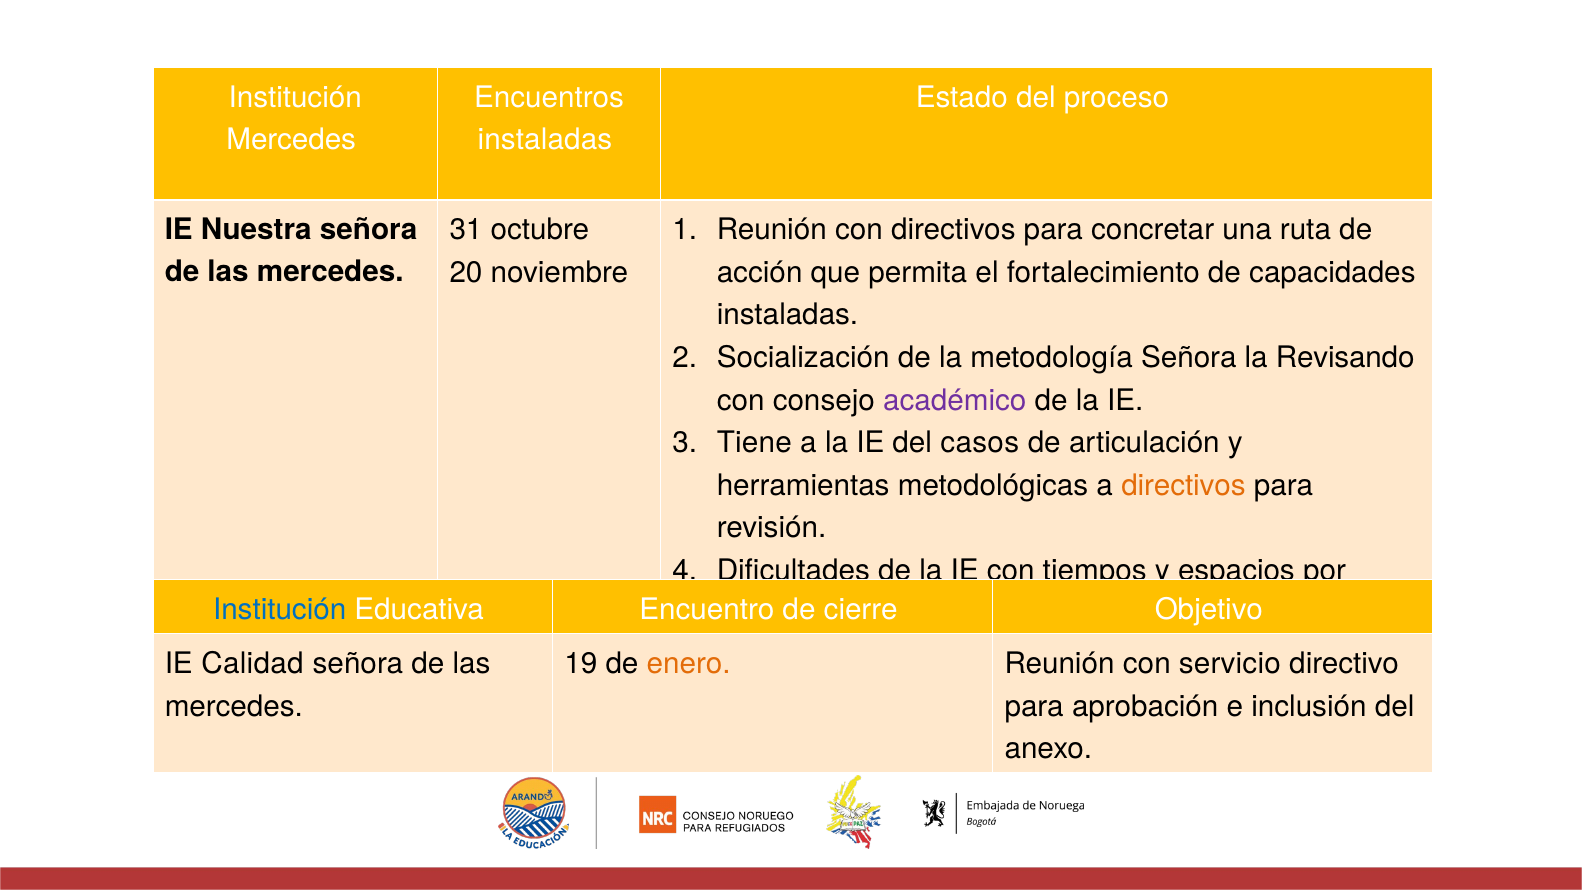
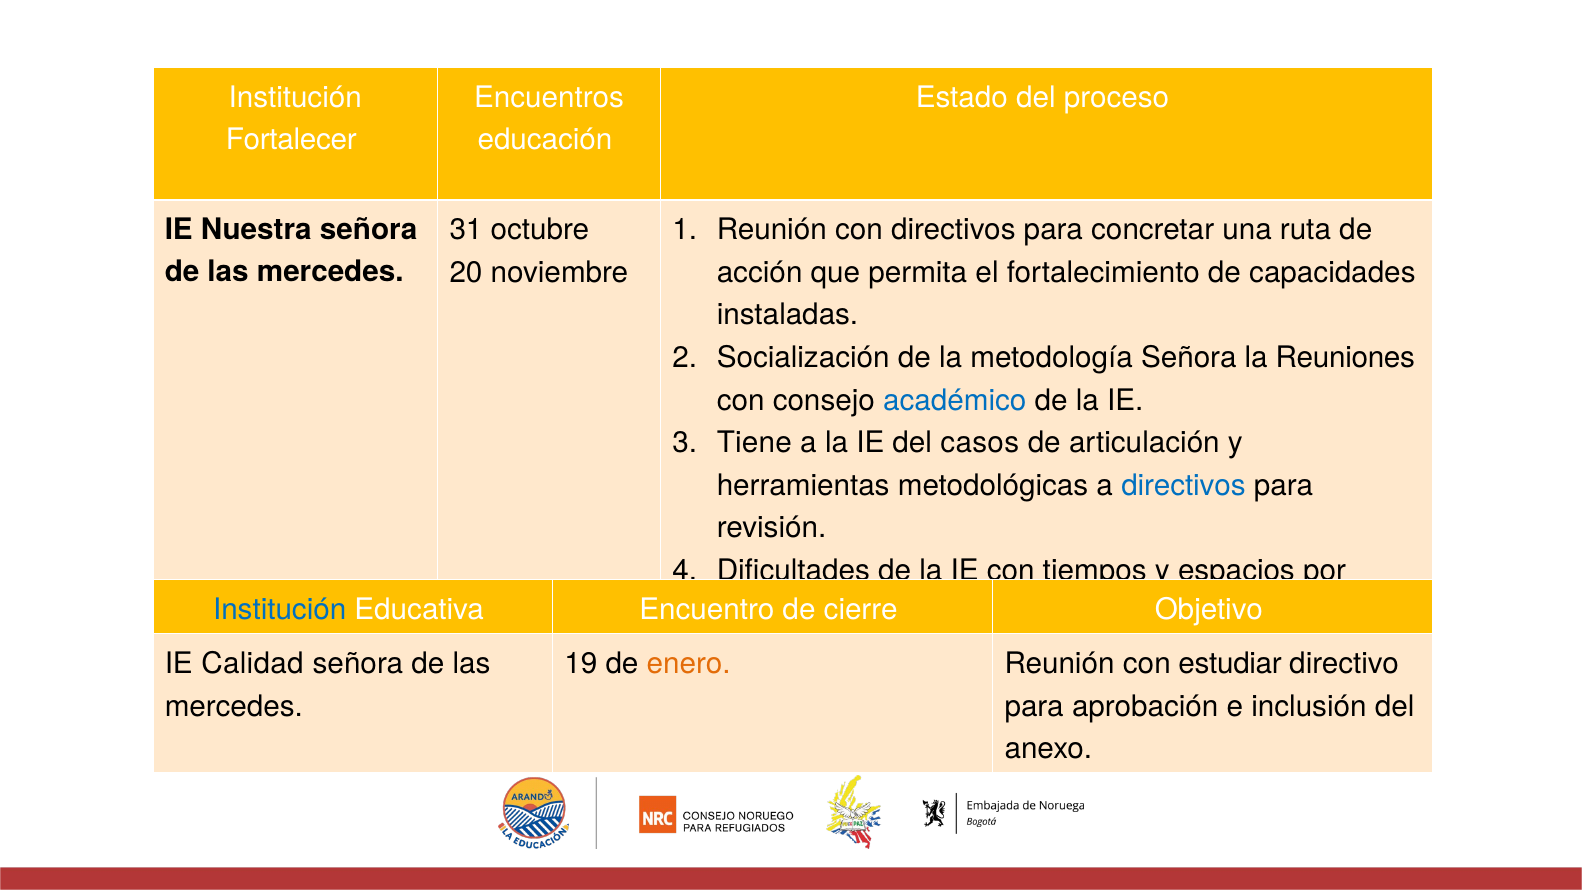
Mercedes at (291, 140): Mercedes -> Fortalecer
instaladas at (545, 140): instaladas -> educación
Revisando: Revisando -> Reuniones
académico colour: purple -> blue
directivos at (1183, 485) colour: orange -> blue
servicio: servicio -> estudiar
